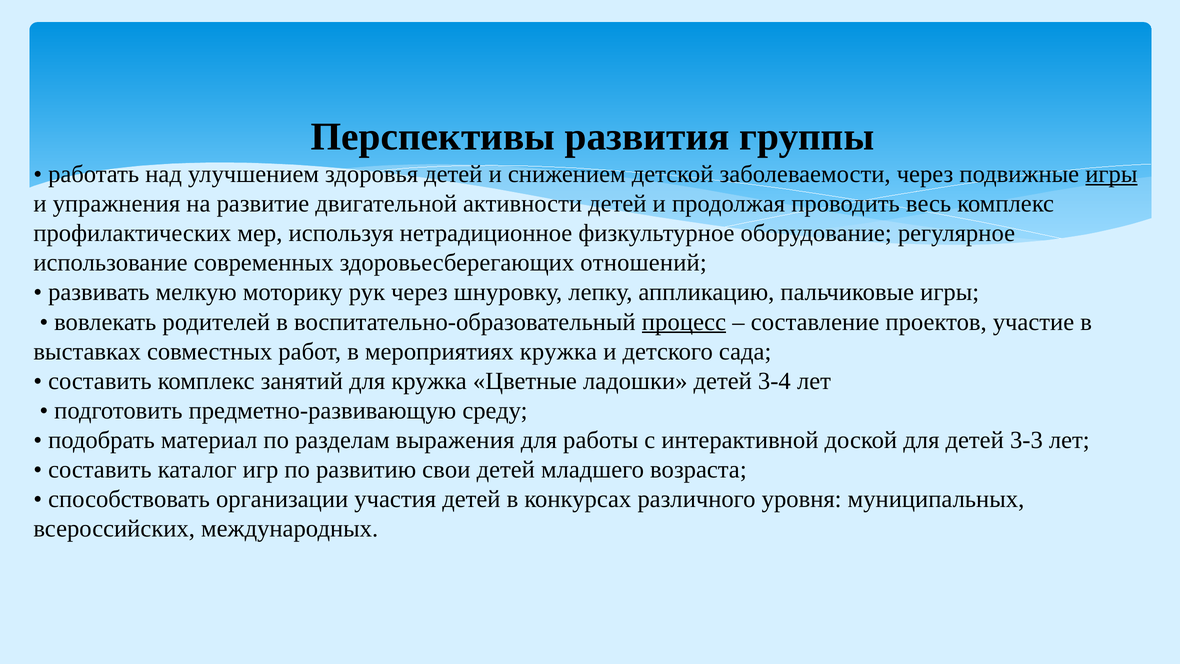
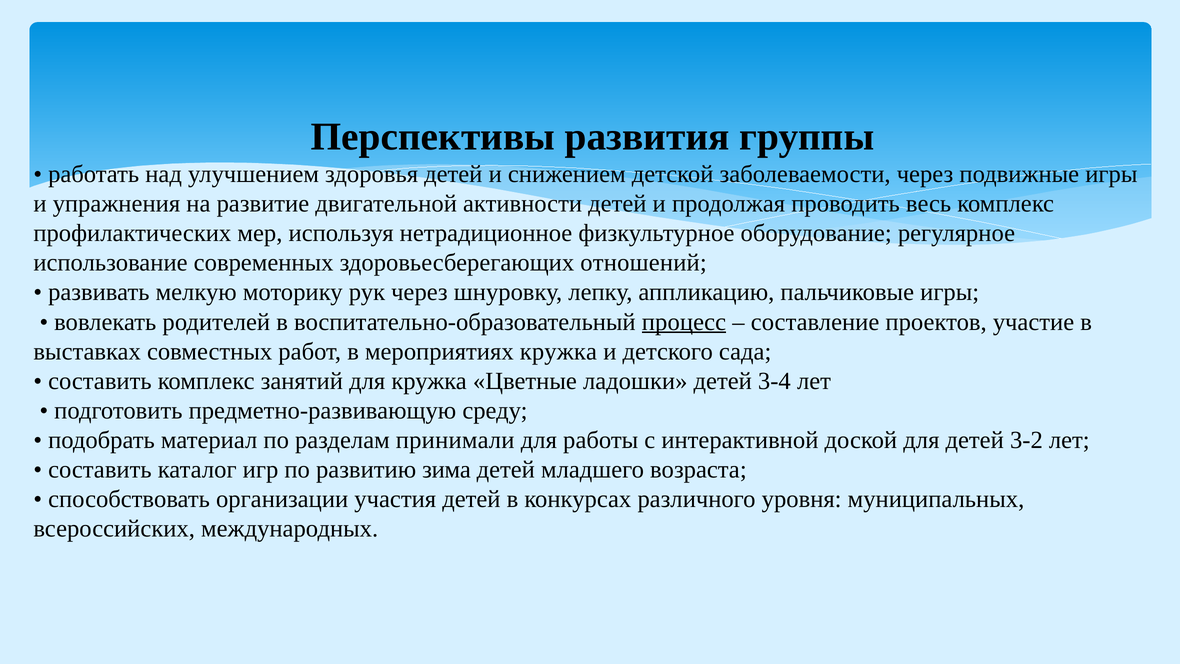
игры at (1111, 174) underline: present -> none
выражения: выражения -> принимали
3-3: 3-3 -> 3-2
свои: свои -> зима
